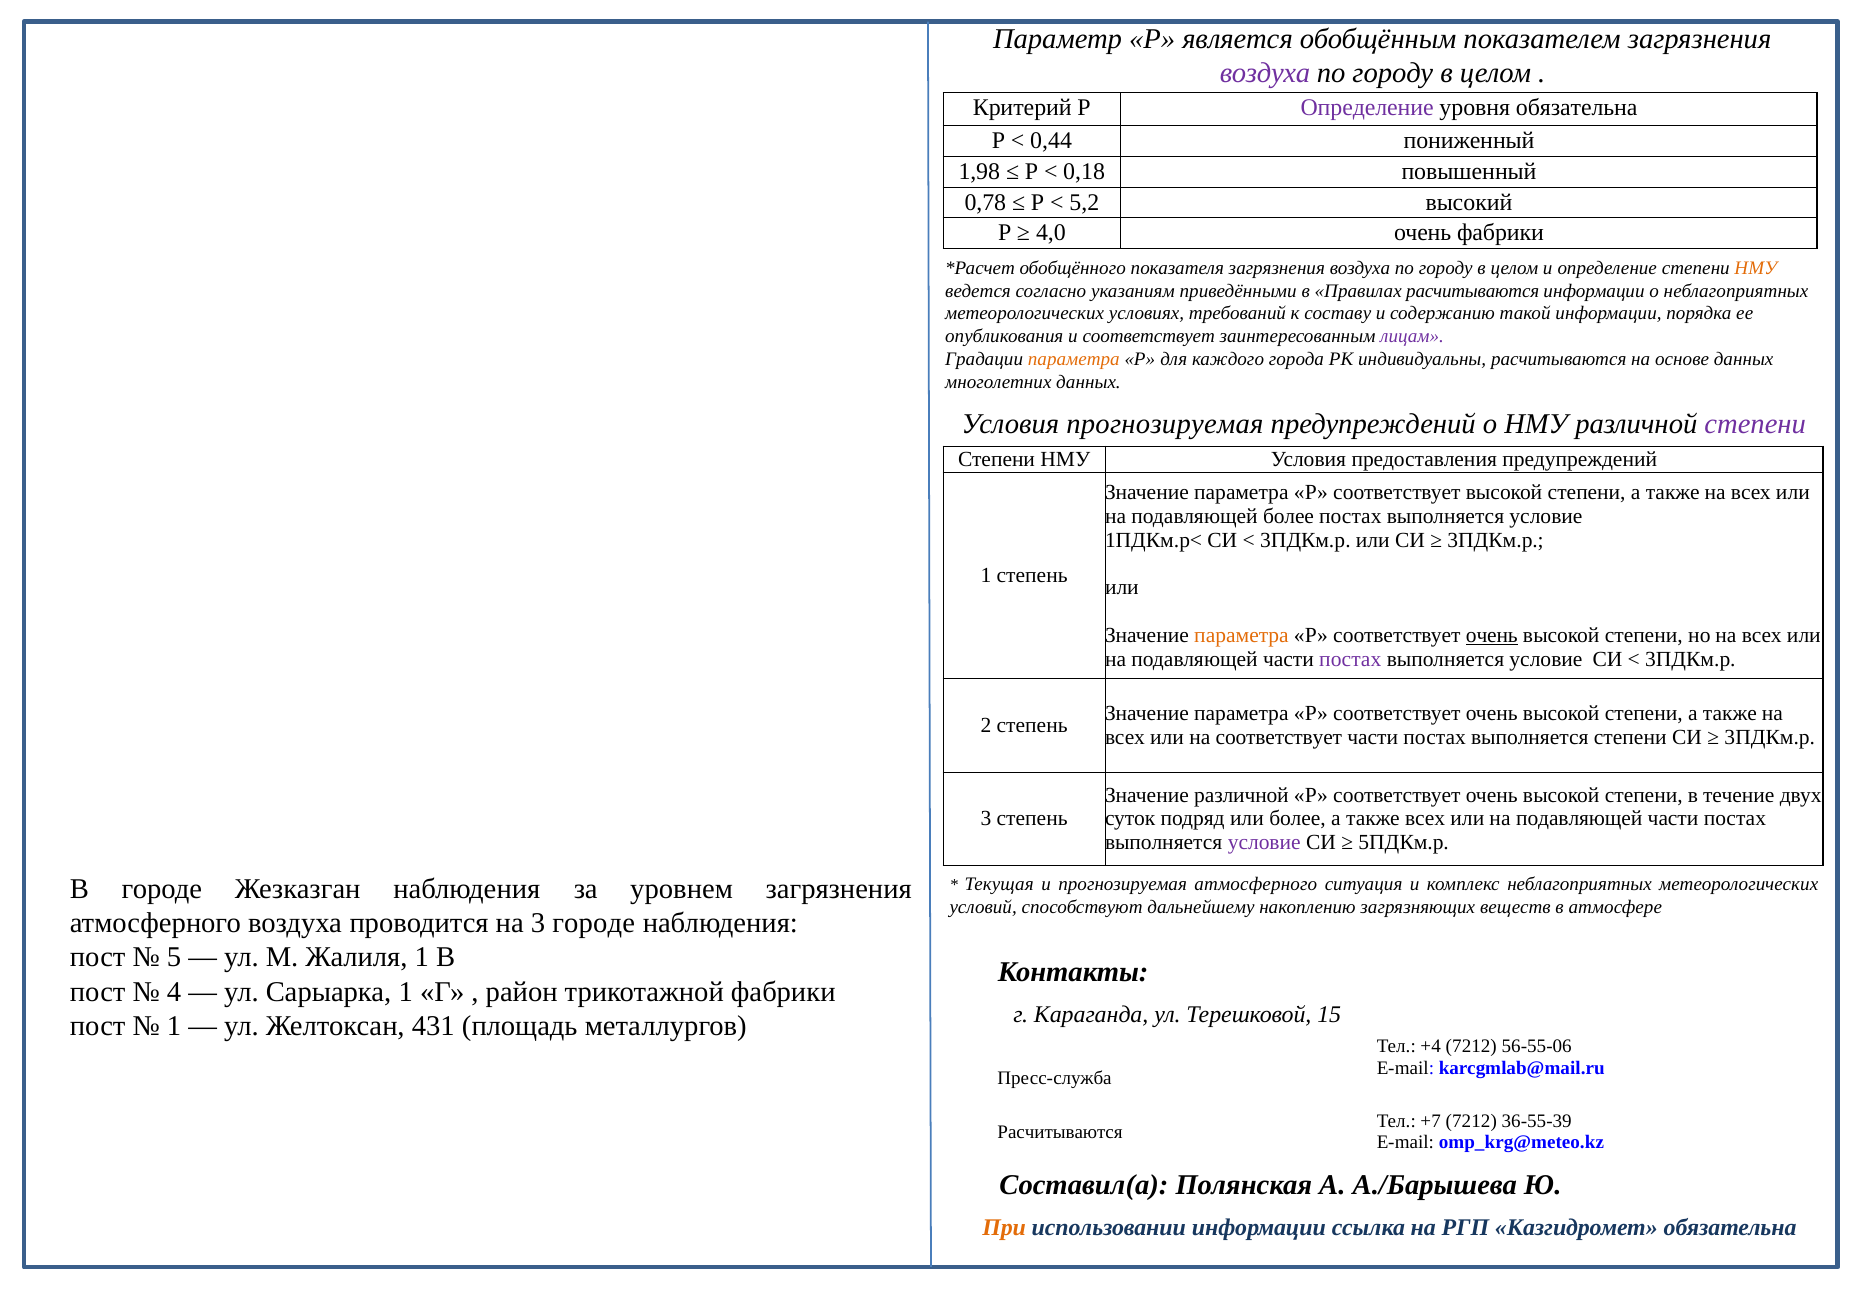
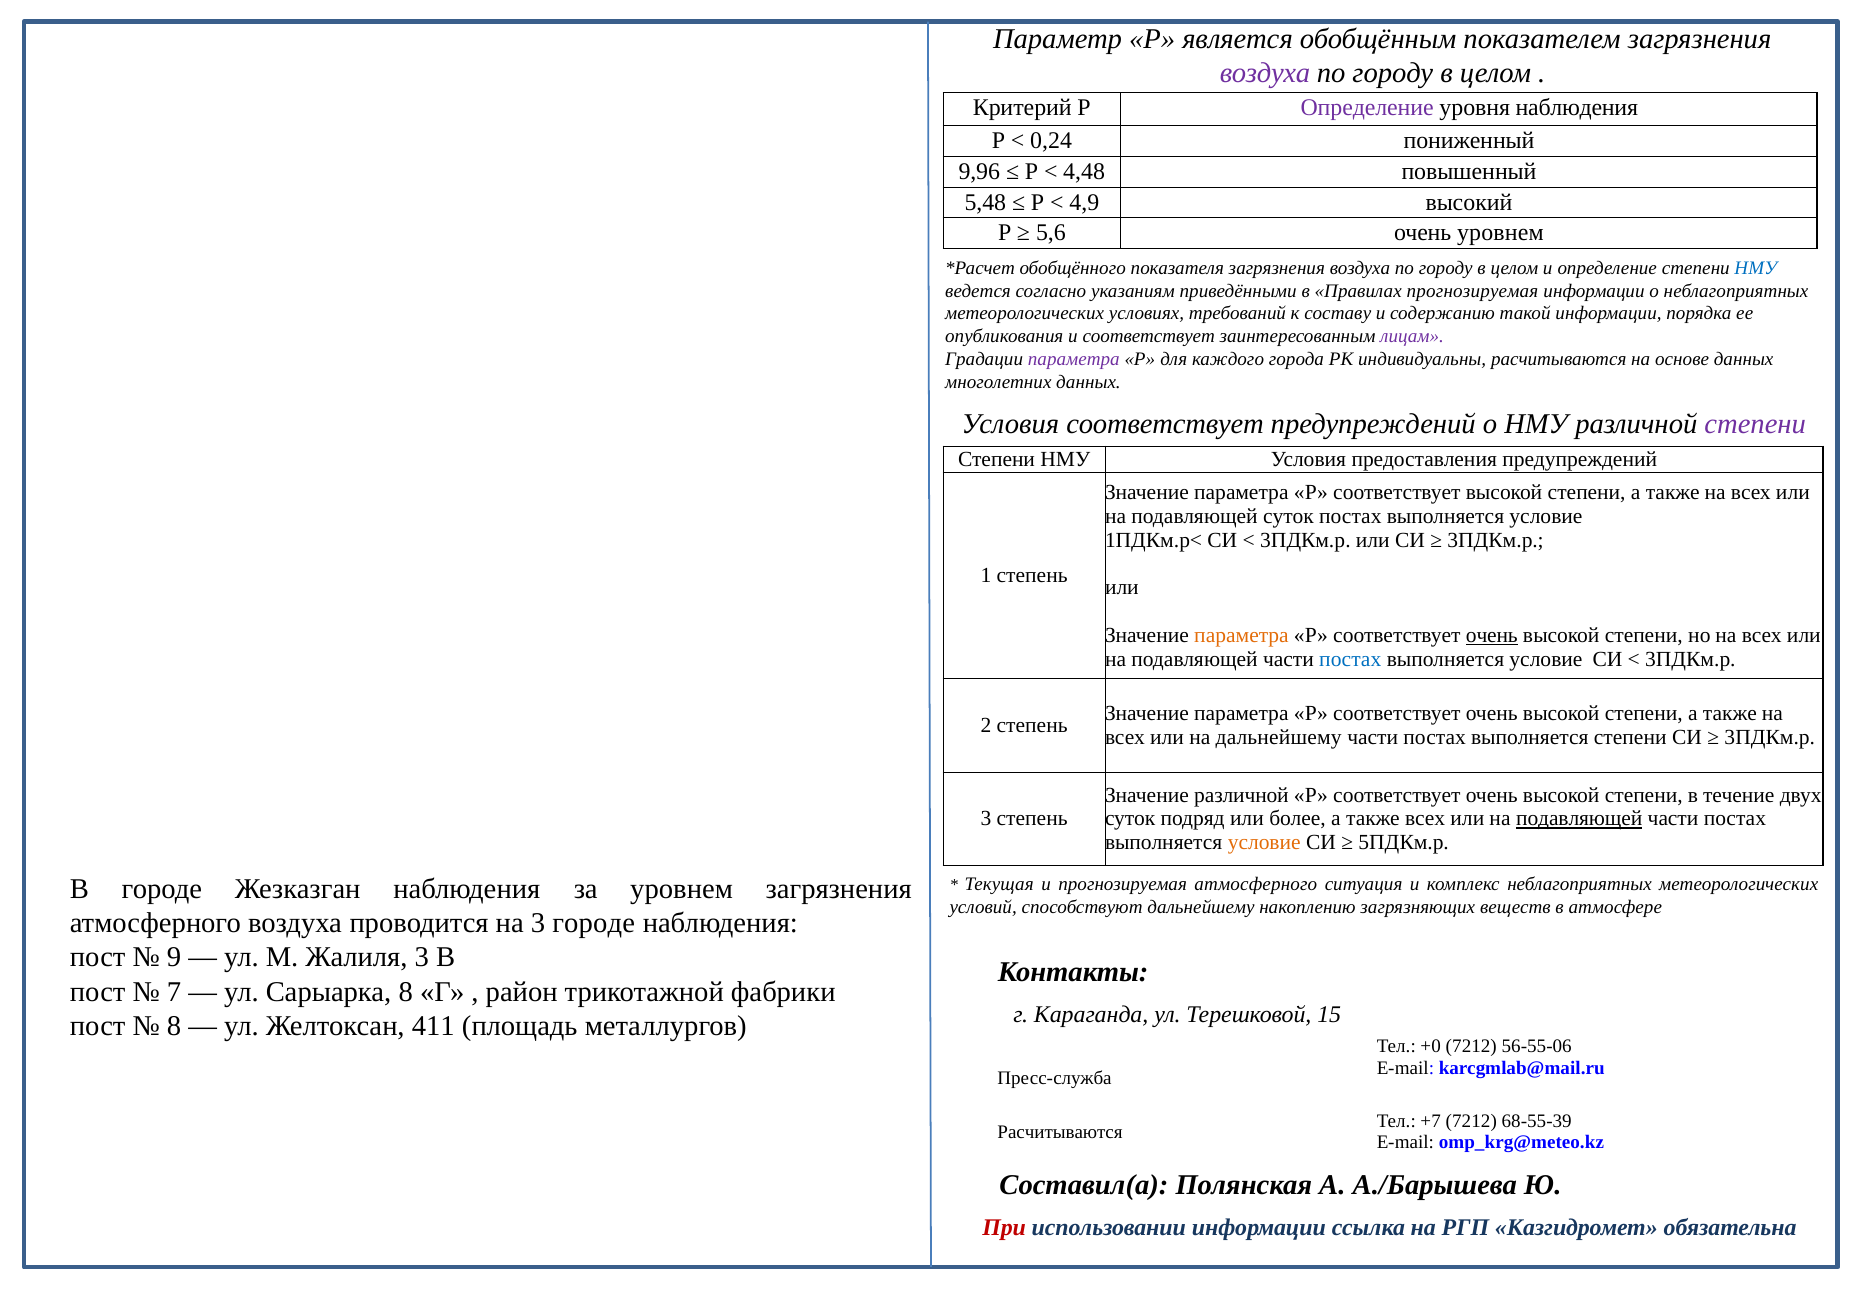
уровня обязательна: обязательна -> наблюдения
0,44: 0,44 -> 0,24
1,98: 1,98 -> 9,96
0,18: 0,18 -> 4,48
0,78: 0,78 -> 5,48
5,2: 5,2 -> 4,9
4,0: 4,0 -> 5,6
очень фабрики: фабрики -> уровнем
НМУ at (1756, 268) colour: orange -> blue
Правилах расчитываются: расчитываются -> прогнозируемая
параметра at (1074, 359) colour: orange -> purple
Условия прогнозируемая: прогнозируемая -> соответствует
подавляющей более: более -> суток
постах at (1350, 659) colour: purple -> blue
на соответствует: соответствует -> дальнейшему
подавляющей at (1579, 819) underline: none -> present
условие at (1264, 843) colour: purple -> orange
5: 5 -> 9
Жалиля 1: 1 -> 3
4: 4 -> 7
Сарыарка 1: 1 -> 8
1 at (174, 1026): 1 -> 8
431: 431 -> 411
+4: +4 -> +0
36-55-39: 36-55-39 -> 68-55-39
При colour: orange -> red
